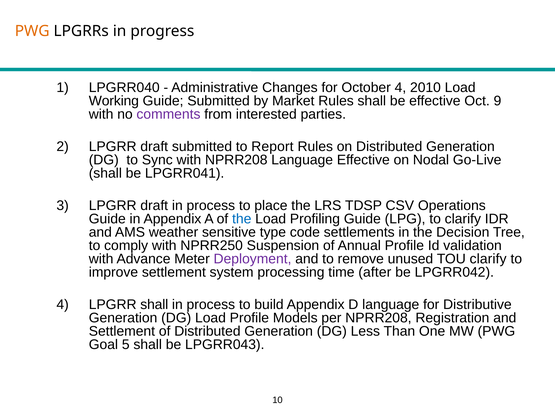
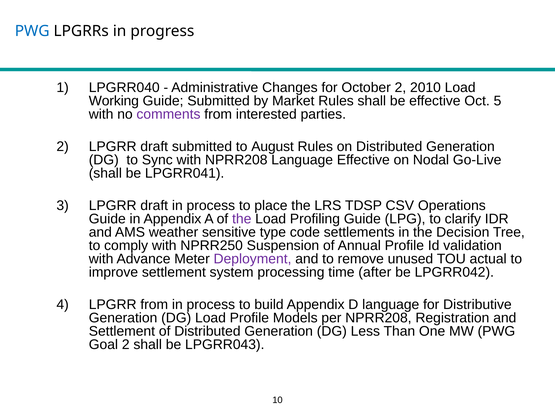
PWG at (32, 31) colour: orange -> blue
October 4: 4 -> 2
9: 9 -> 5
Report: Report -> August
the at (242, 218) colour: blue -> purple
TOU clarify: clarify -> actual
LPGRR shall: shall -> from
Goal 5: 5 -> 2
